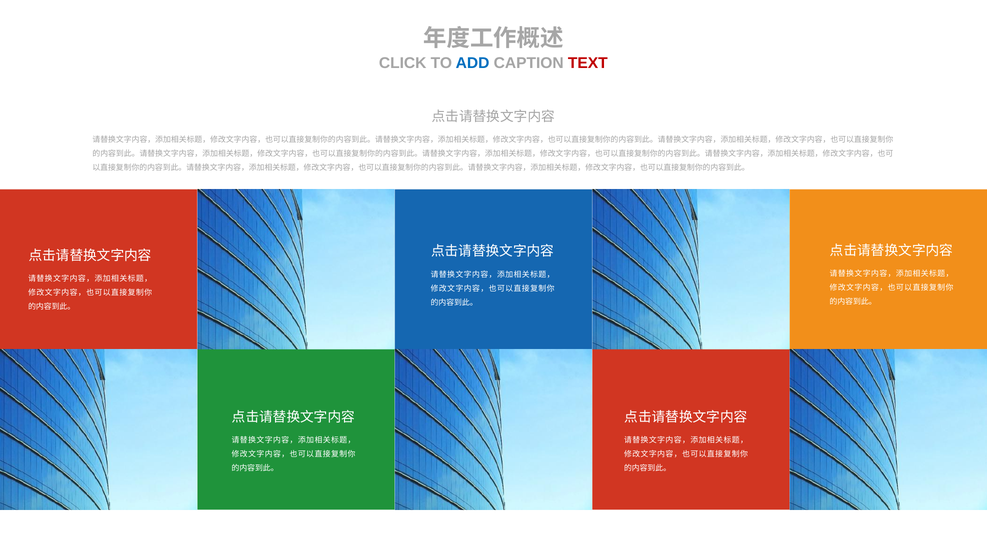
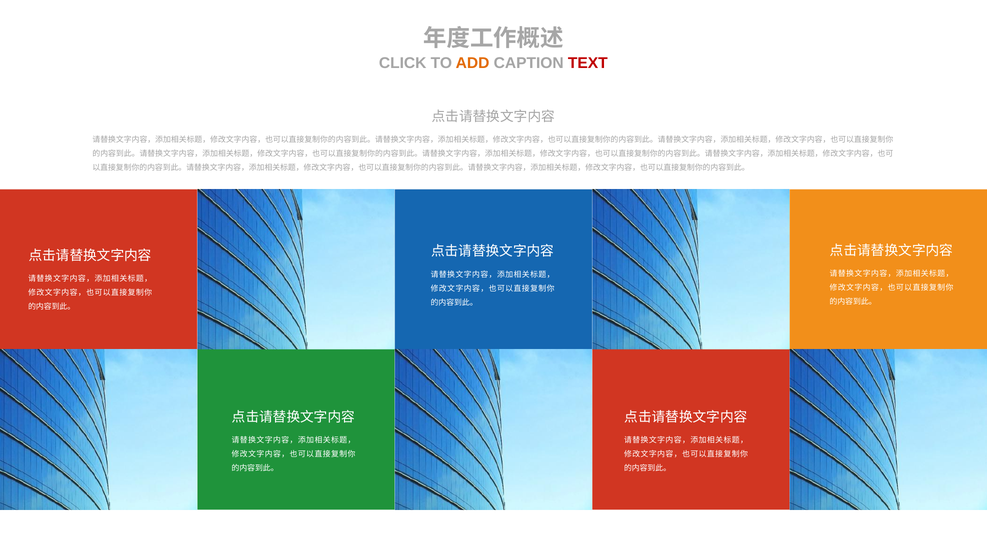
ADD colour: blue -> orange
